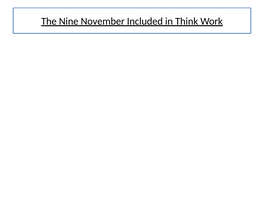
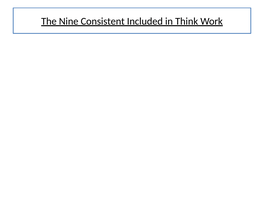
November: November -> Consistent
